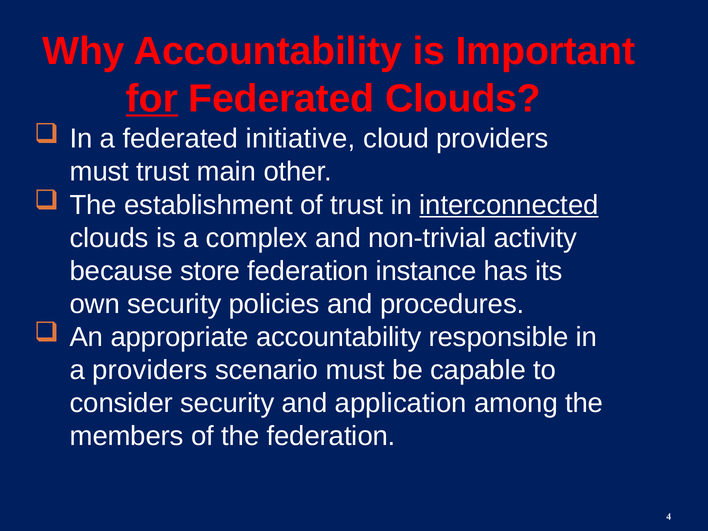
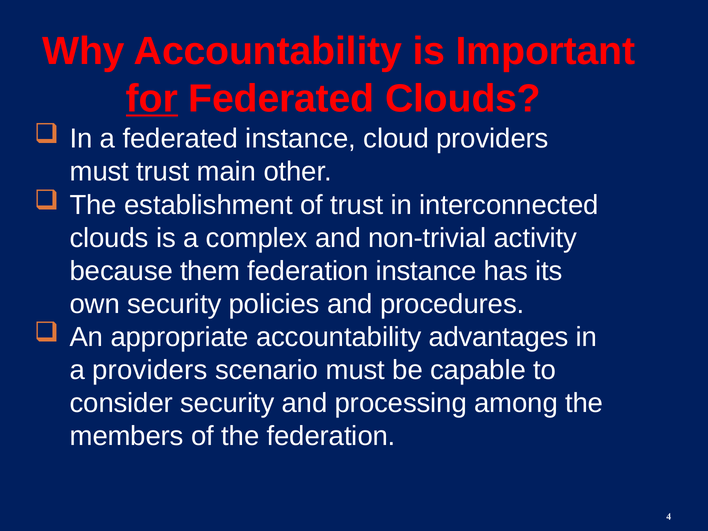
federated initiative: initiative -> instance
interconnected underline: present -> none
store: store -> them
responsible: responsible -> advantages
application: application -> processing
